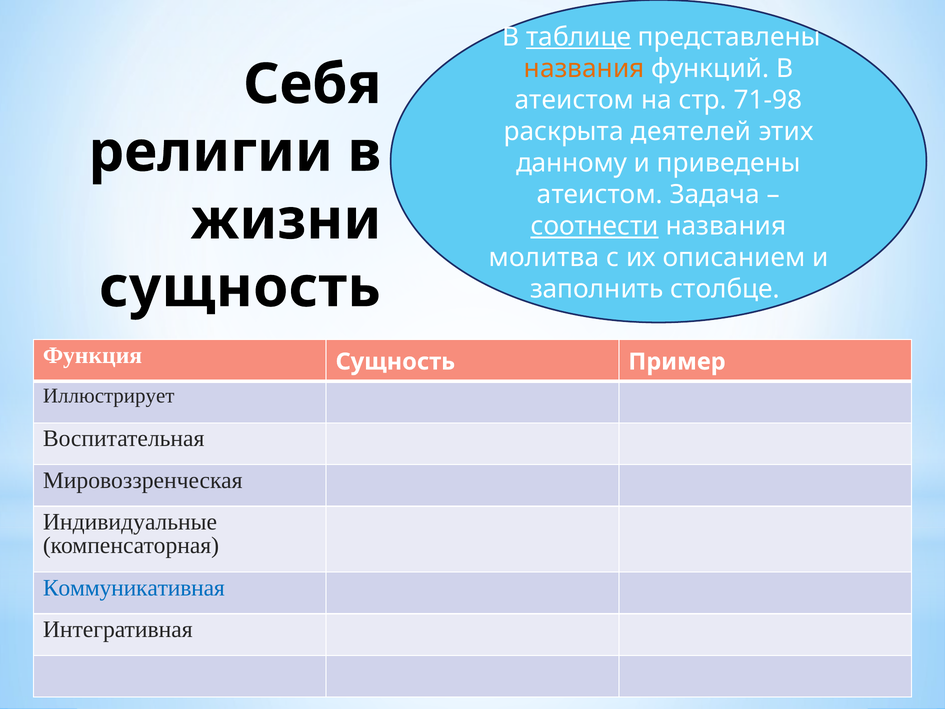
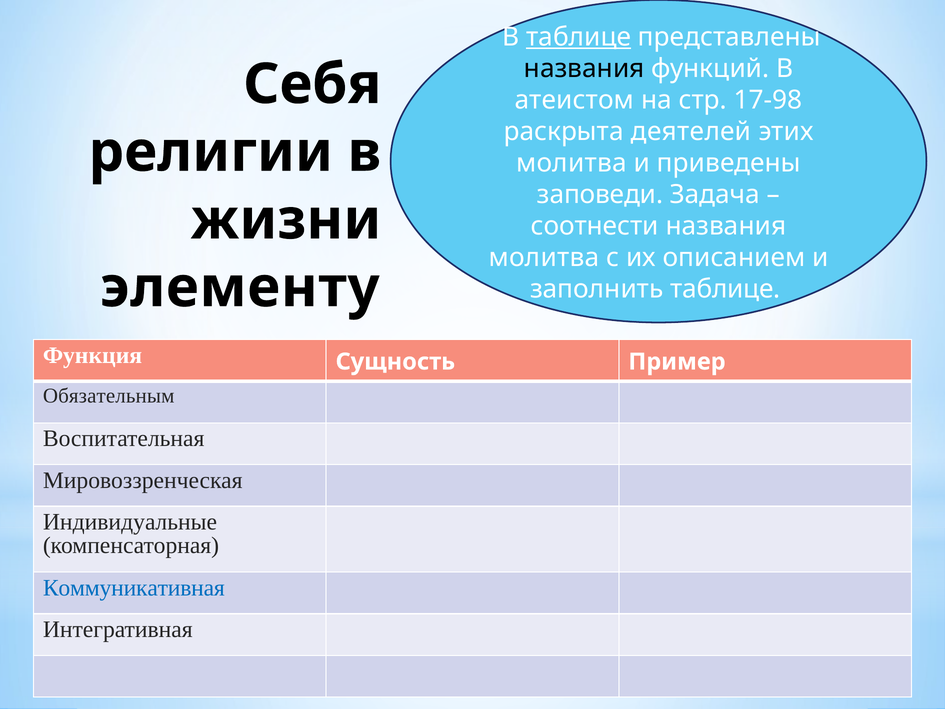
названия at (584, 69) colour: orange -> black
71-98: 71-98 -> 17-98
данному at (572, 163): данному -> молитва
атеистом at (600, 195): атеистом -> заповеди
соотнести underline: present -> none
сущность at (240, 287): сущность -> элементу
заполнить столбце: столбце -> таблице
Иллюстрирует: Иллюстрирует -> Обязательным
